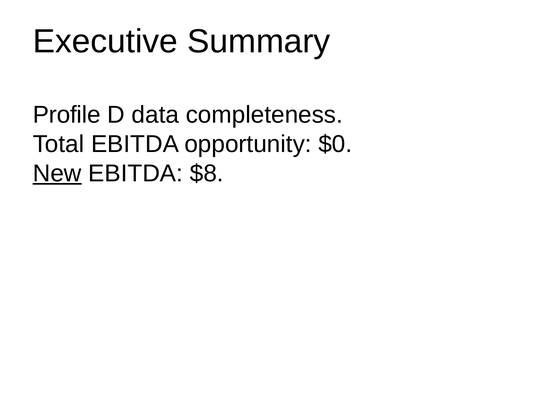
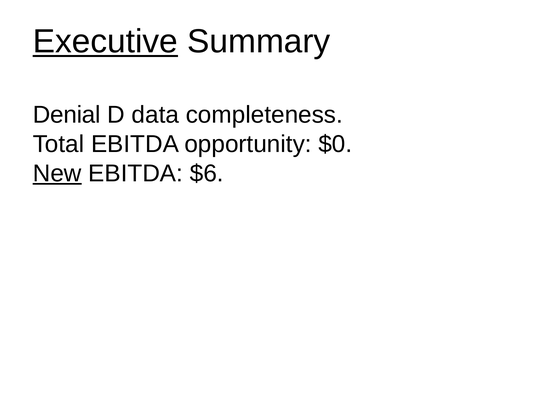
Executive underline: none -> present
Profile: Profile -> Denial
$8: $8 -> $6
